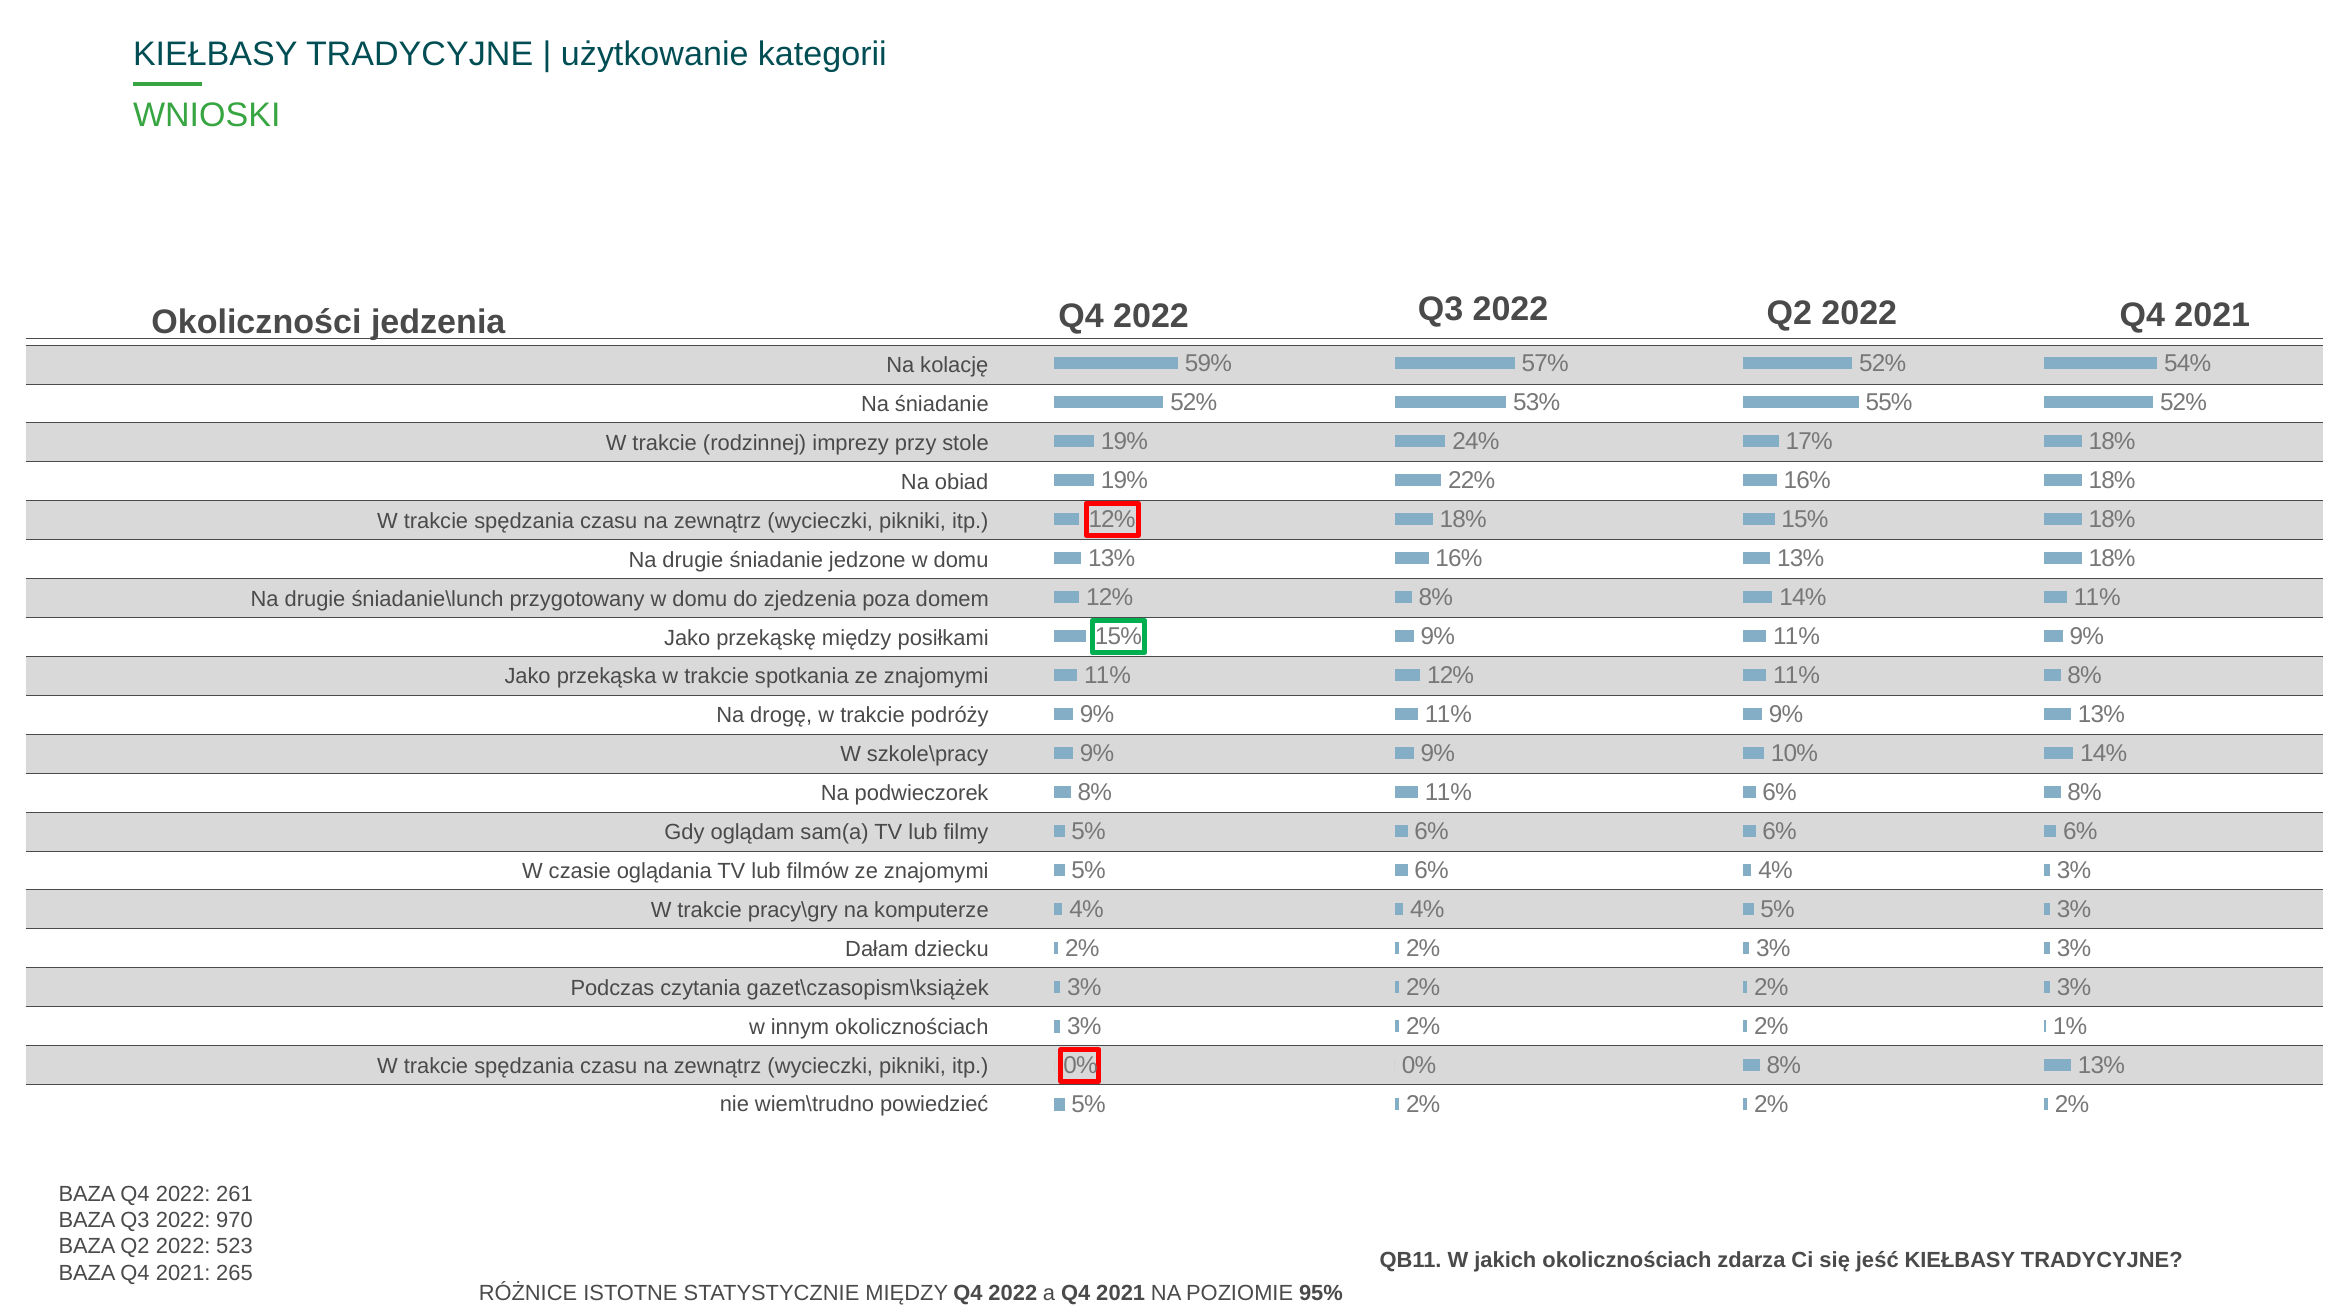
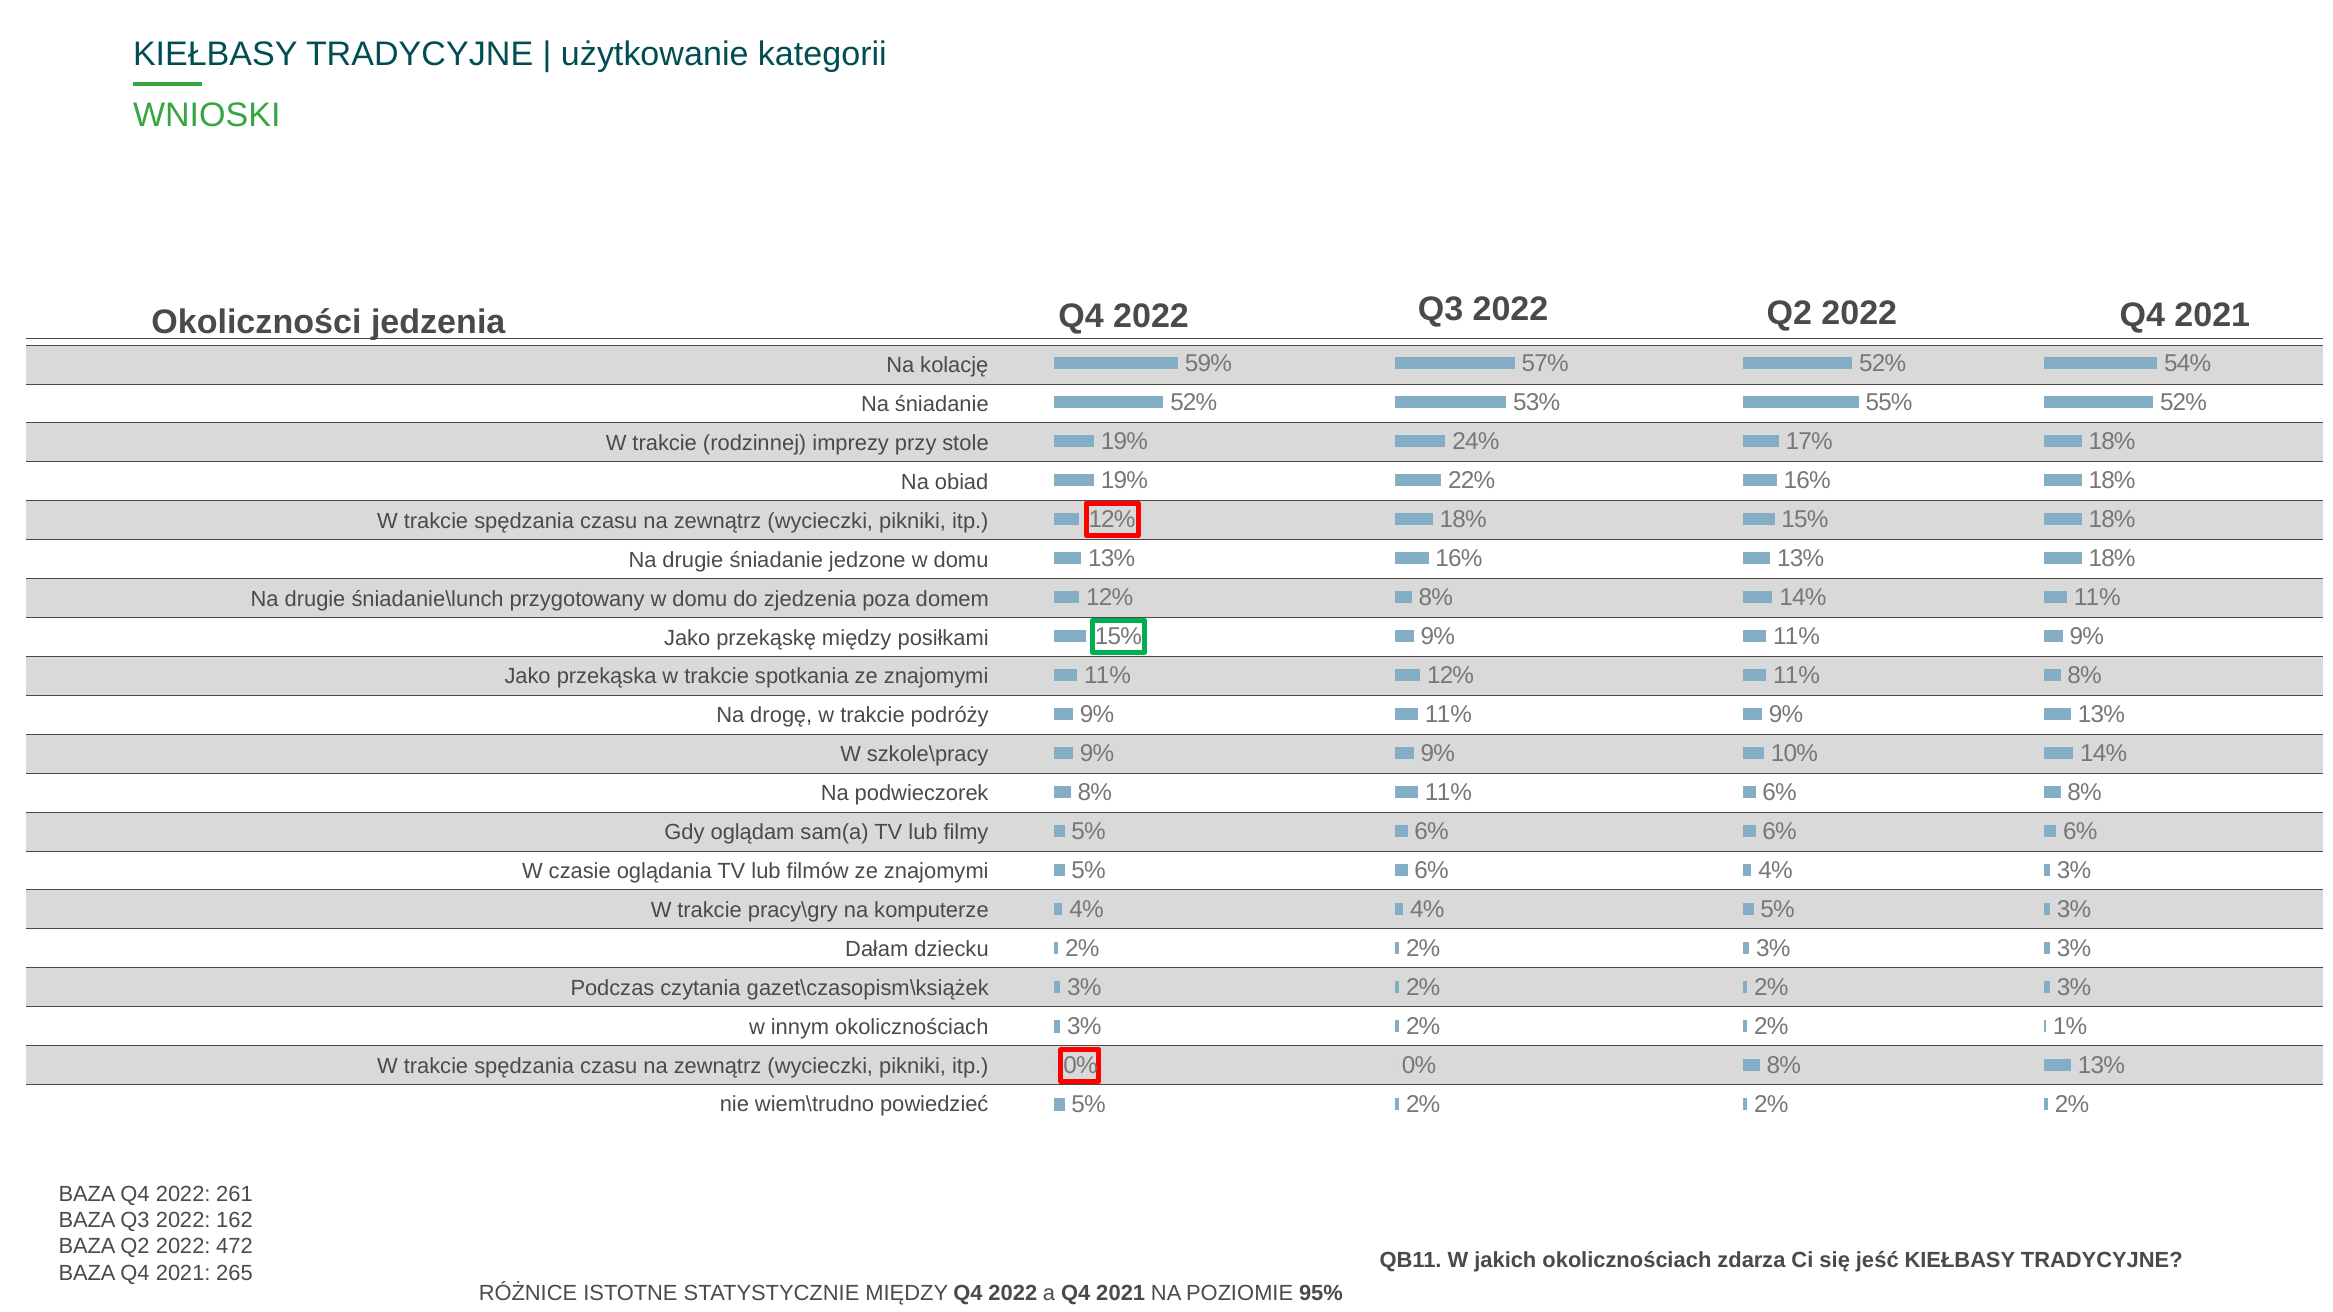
970: 970 -> 162
523: 523 -> 472
